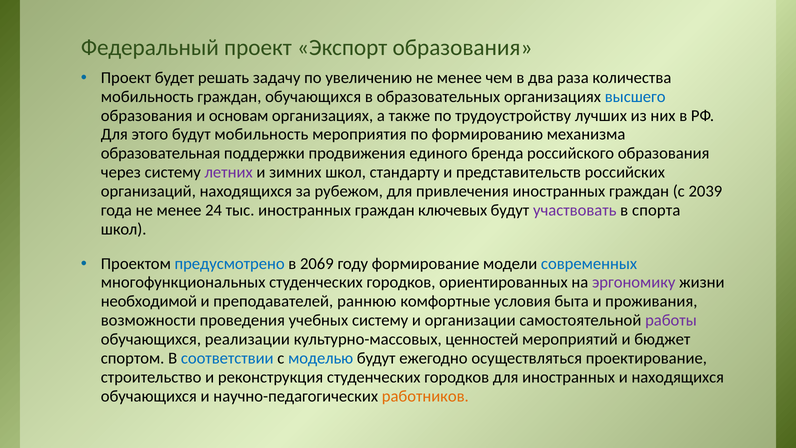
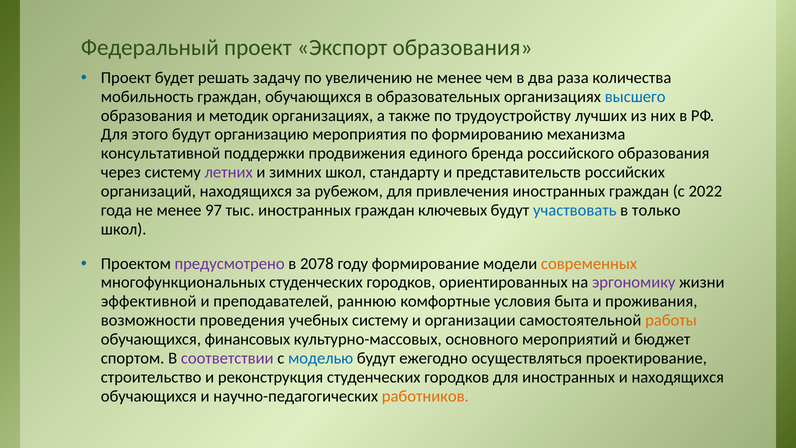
основам: основам -> методик
будут мобильность: мобильность -> организацию
образовательная: образовательная -> консультативной
2039: 2039 -> 2022
24: 24 -> 97
участвовать colour: purple -> blue
спорта: спорта -> только
предусмотрено colour: blue -> purple
2069: 2069 -> 2078
современных colour: blue -> orange
необходимой: необходимой -> эффективной
работы colour: purple -> orange
реализации: реализации -> финансовых
ценностей: ценностей -> основного
соответствии colour: blue -> purple
